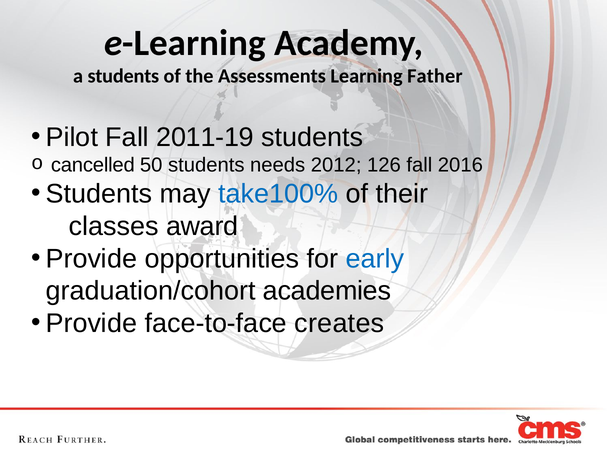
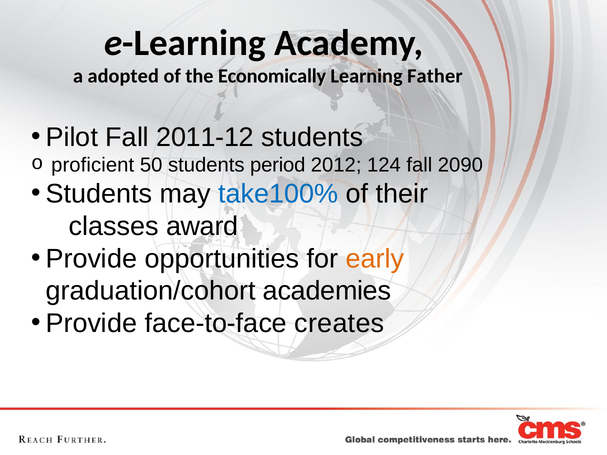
a students: students -> adopted
Assessments: Assessments -> Economically
2011-19: 2011-19 -> 2011-12
cancelled: cancelled -> proficient
needs: needs -> period
126: 126 -> 124
2016: 2016 -> 2090
early colour: blue -> orange
